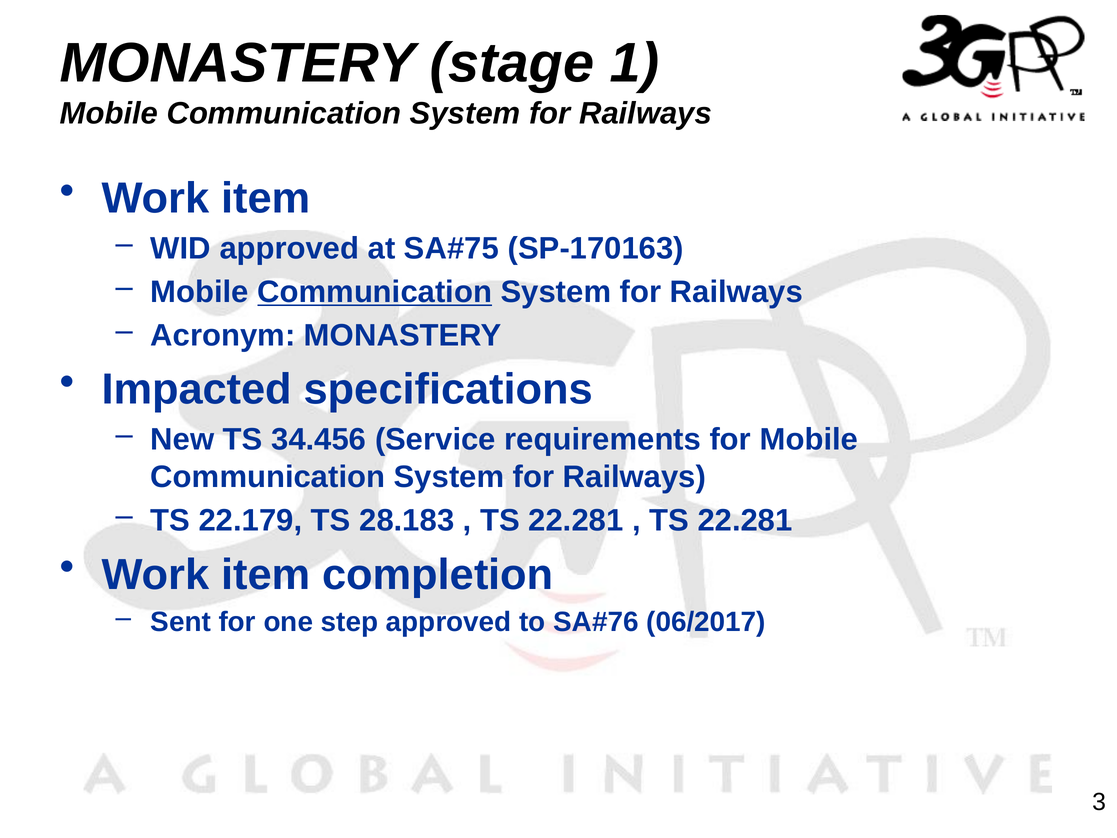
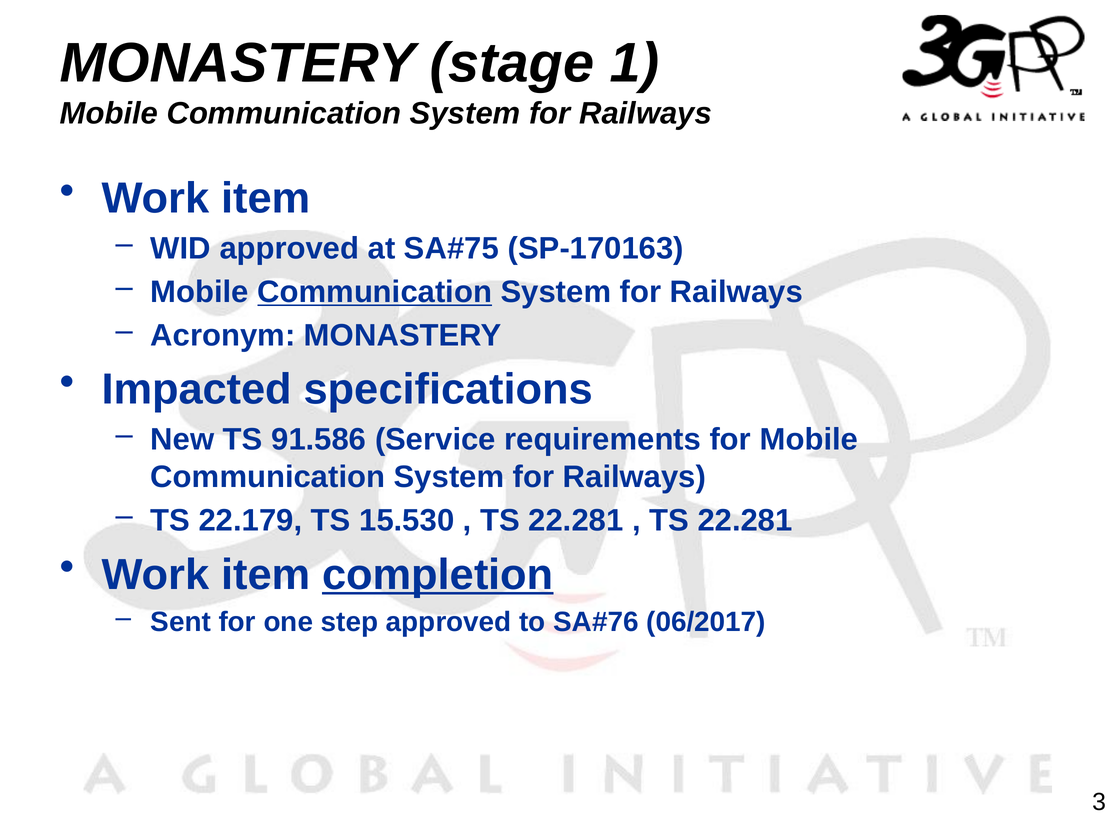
34.456: 34.456 -> 91.586
28.183: 28.183 -> 15.530
completion underline: none -> present
